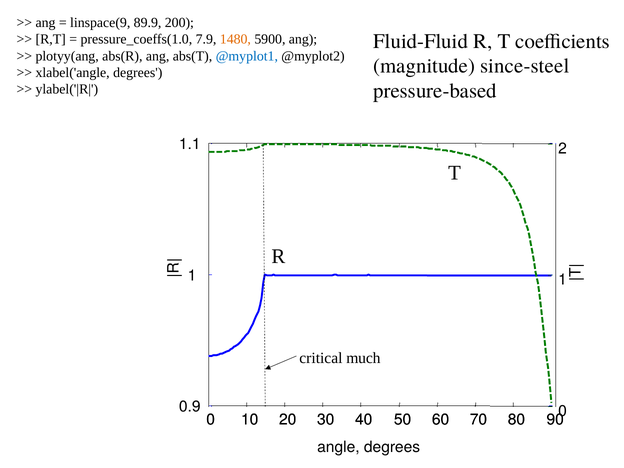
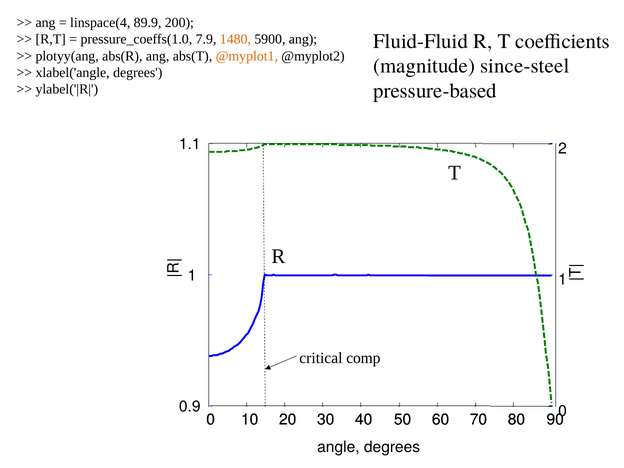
linspace(9: linspace(9 -> linspace(4
@myplot1 colour: blue -> orange
much: much -> comp
